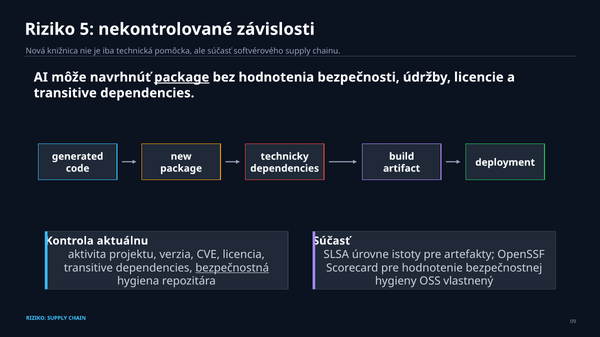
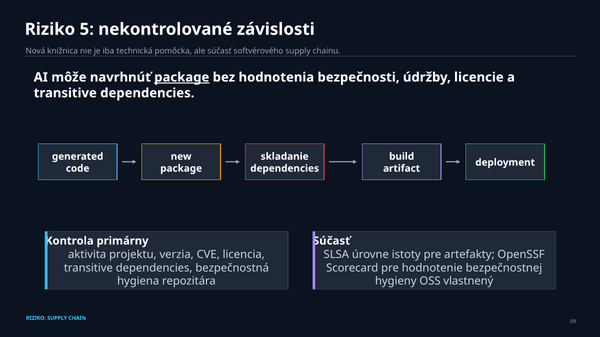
technicky: technicky -> skladanie
aktuálnu: aktuálnu -> primárny
bezpečnostná underline: present -> none
